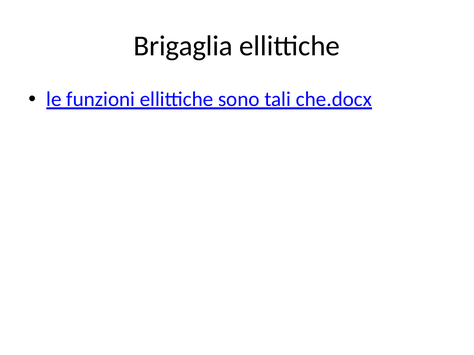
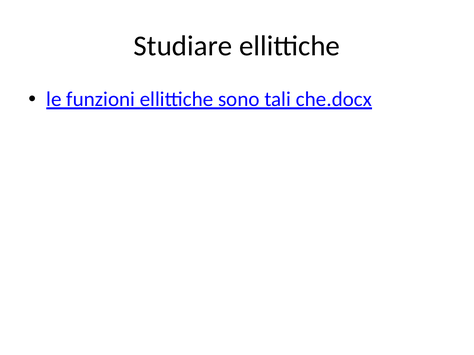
Brigaglia: Brigaglia -> Studiare
